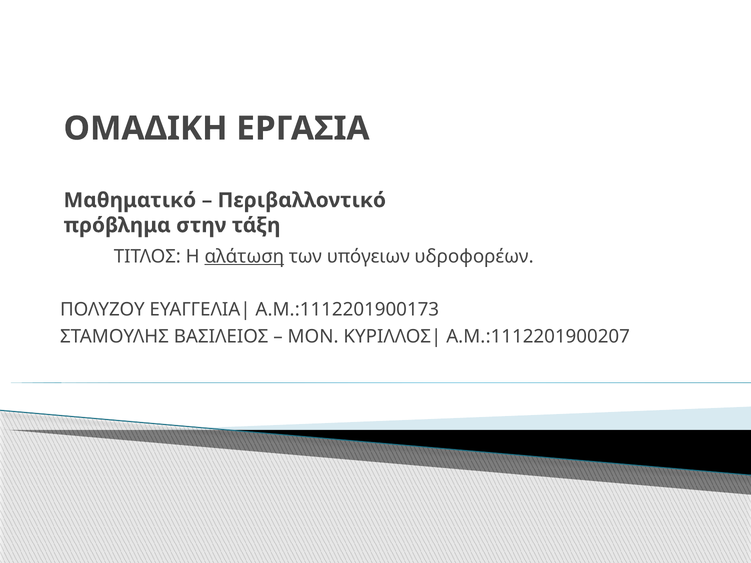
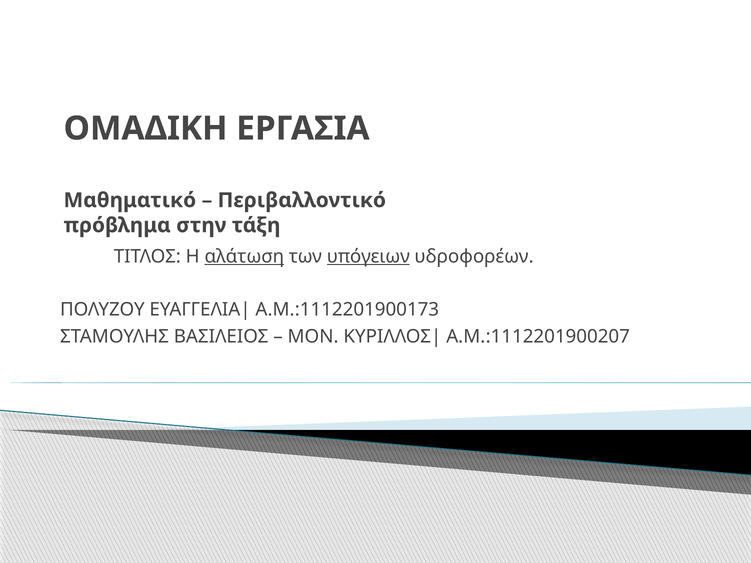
υπόγειων underline: none -> present
